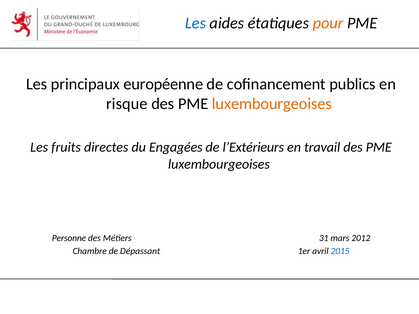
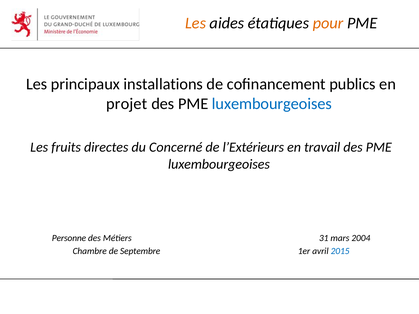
Les at (196, 23) colour: blue -> orange
européenne: européenne -> installations
risque: risque -> projet
luxembourgeoises at (272, 104) colour: orange -> blue
Engagées: Engagées -> Concerné
2012: 2012 -> 2004
Dépassant: Dépassant -> Septembre
